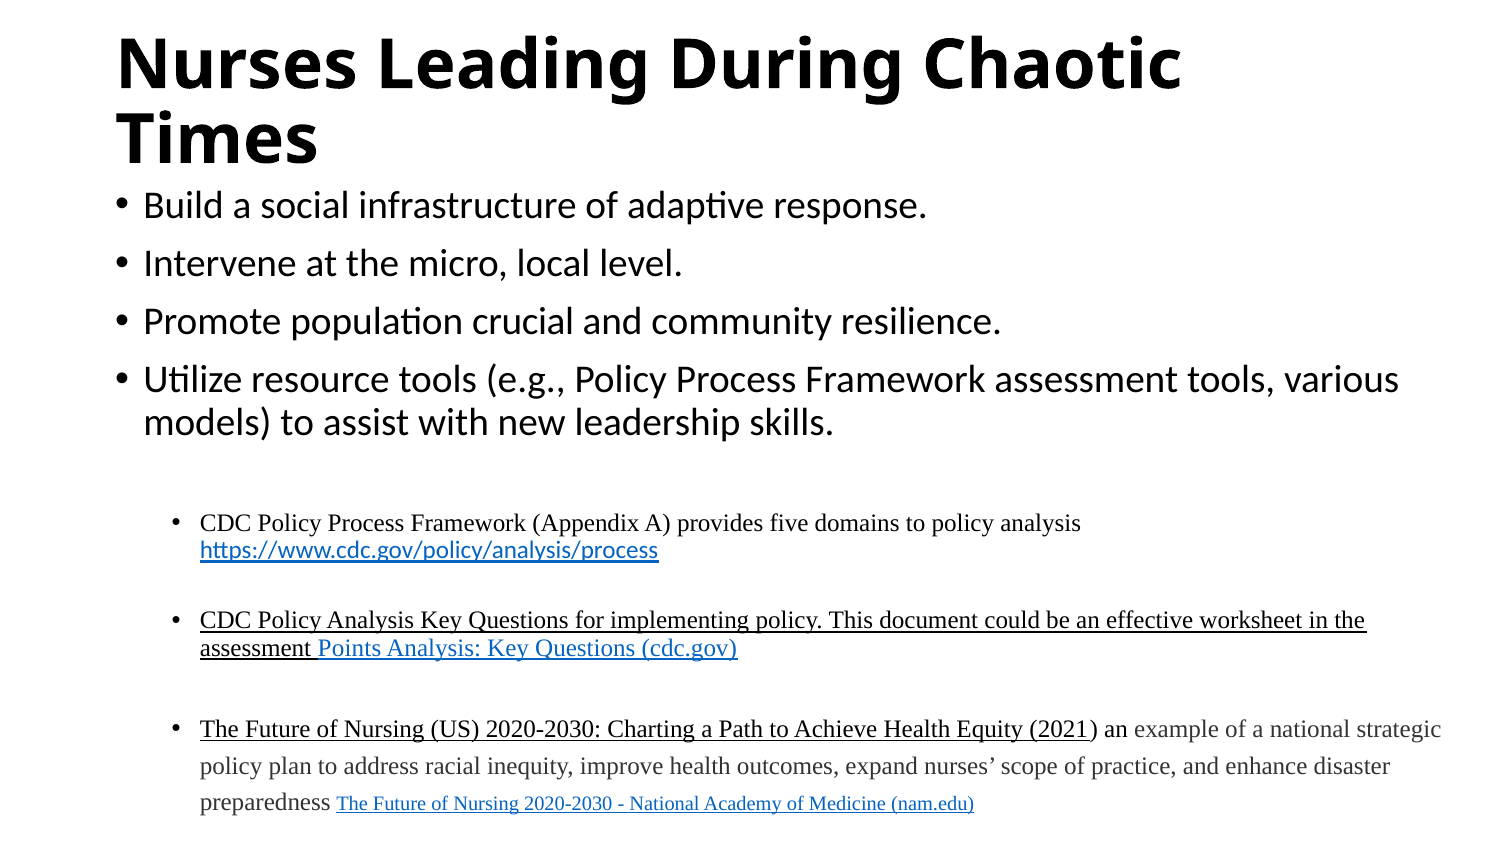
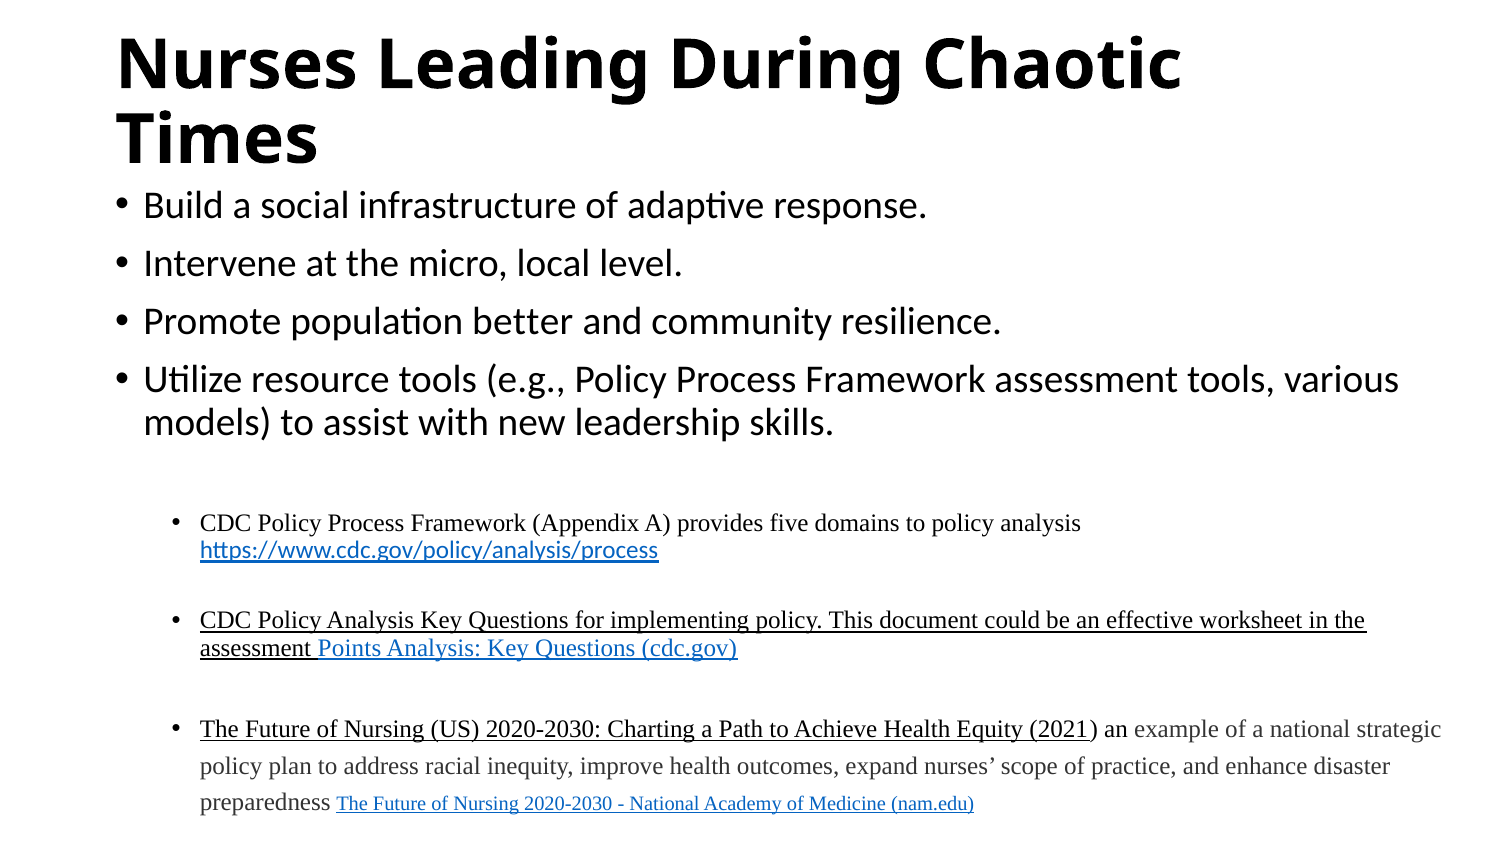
crucial: crucial -> better
